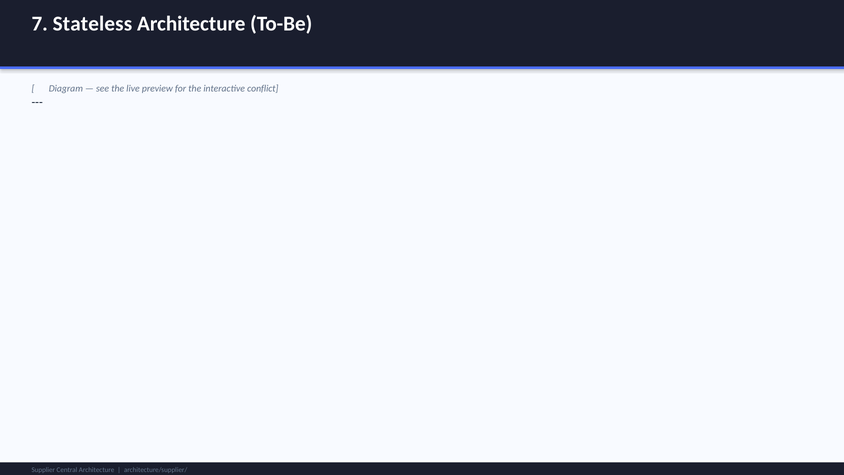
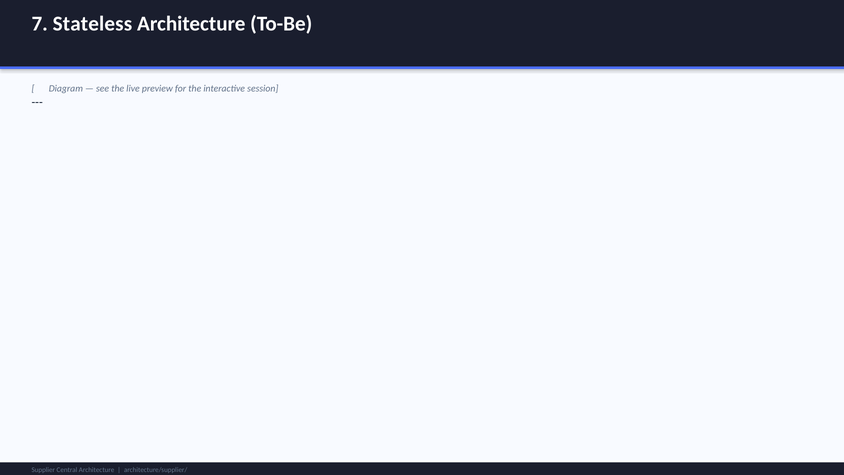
conflict: conflict -> session
